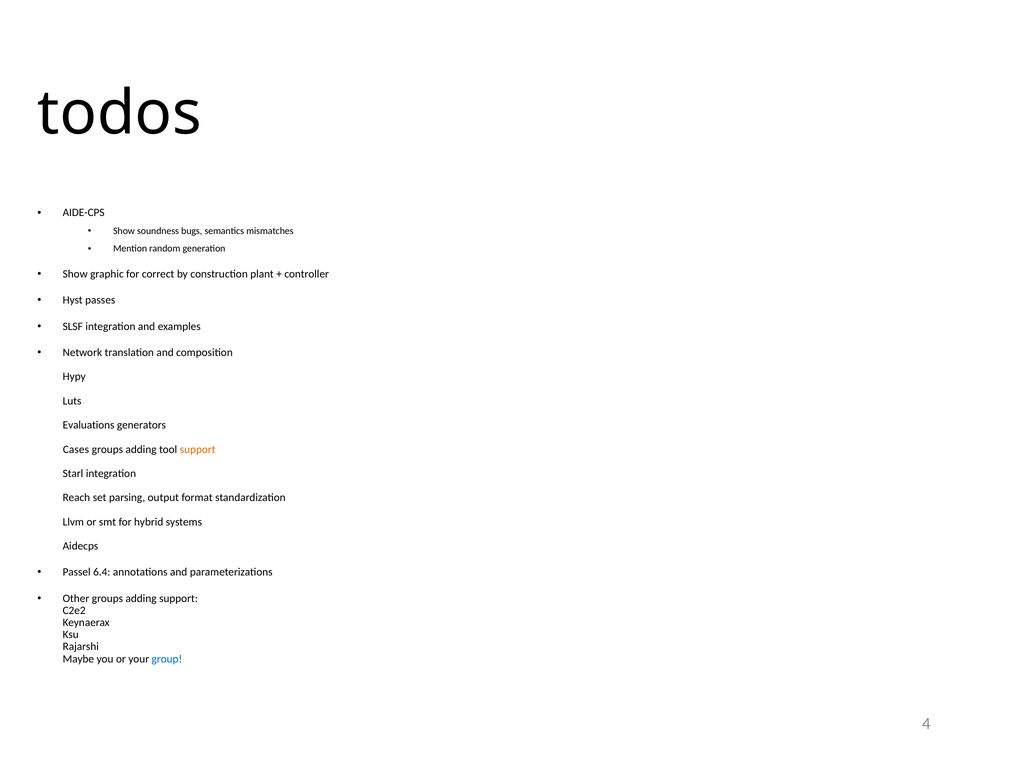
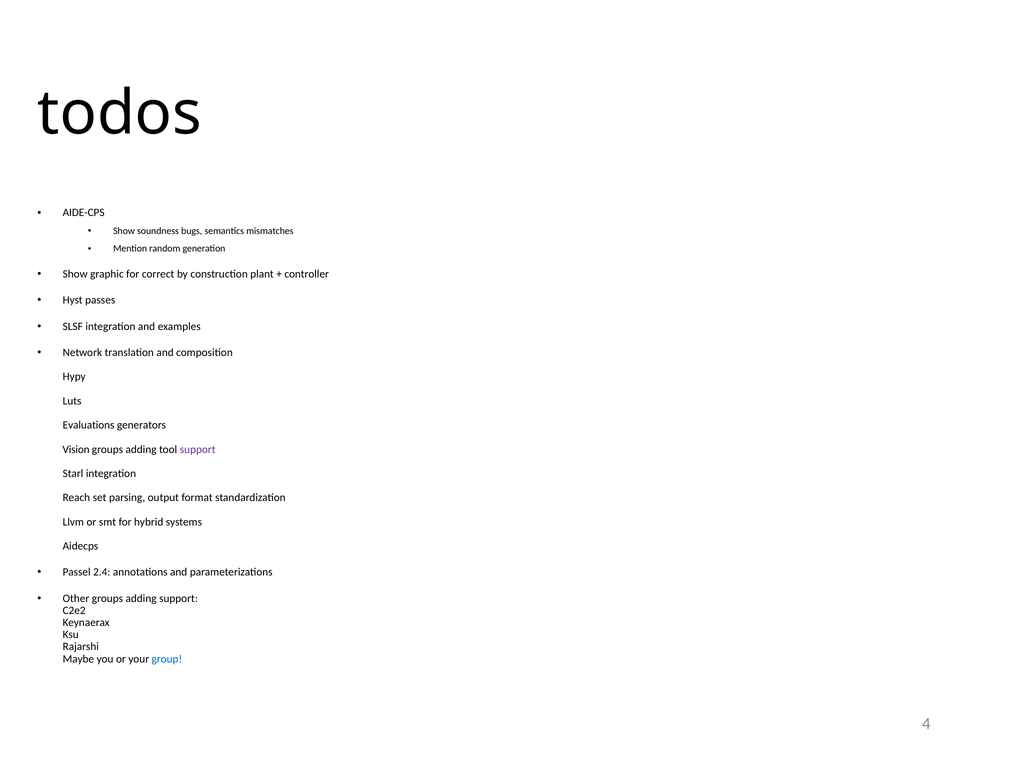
Cases: Cases -> Vision
support at (198, 449) colour: orange -> purple
6.4: 6.4 -> 2.4
